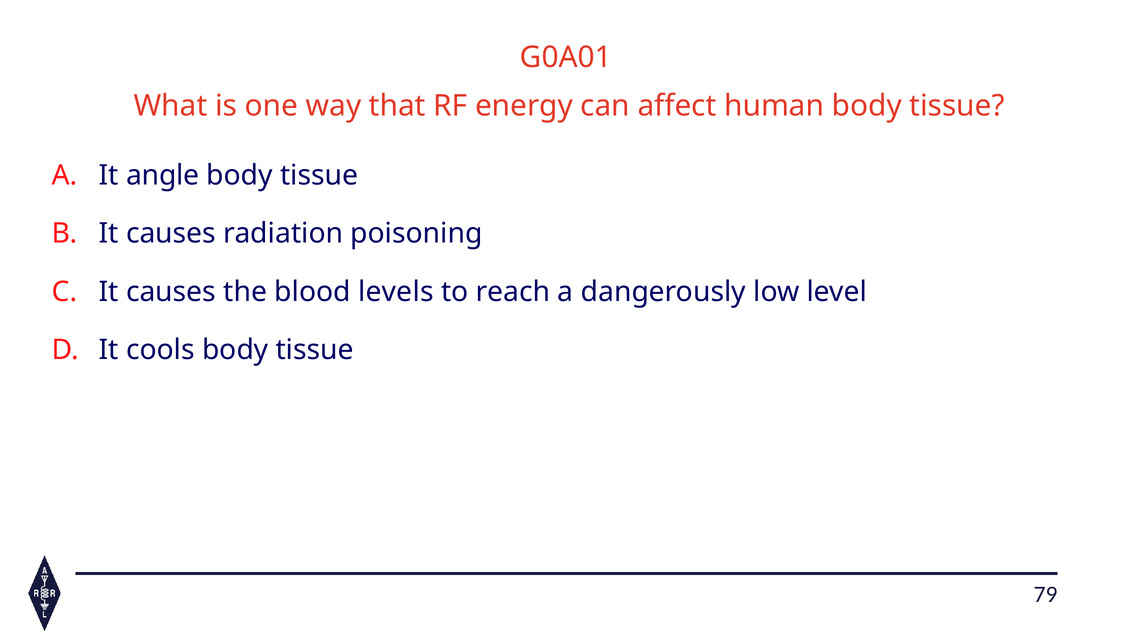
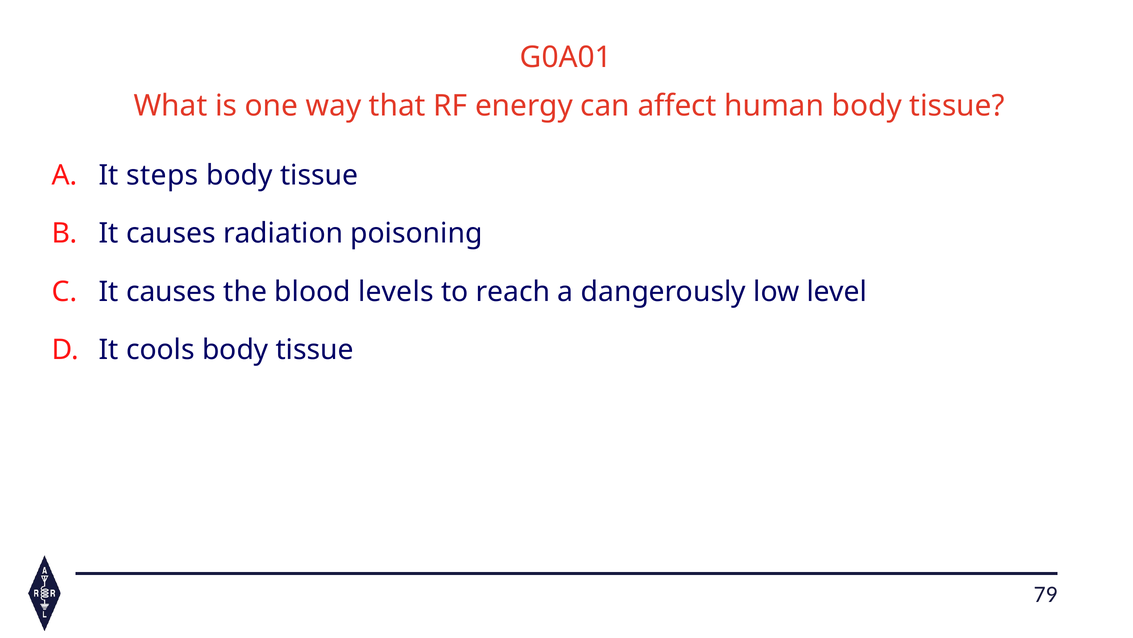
angle: angle -> steps
